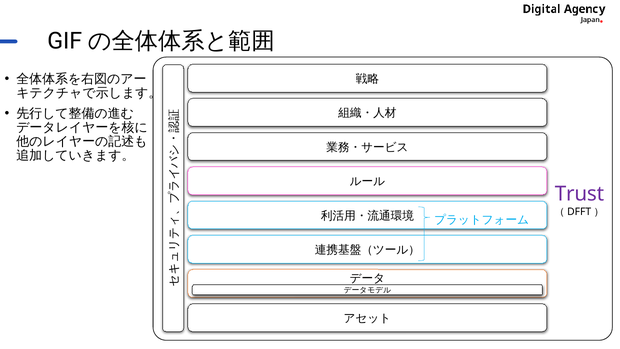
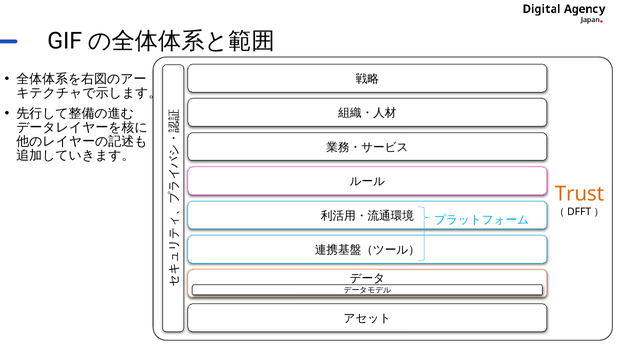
Trust colour: purple -> orange
